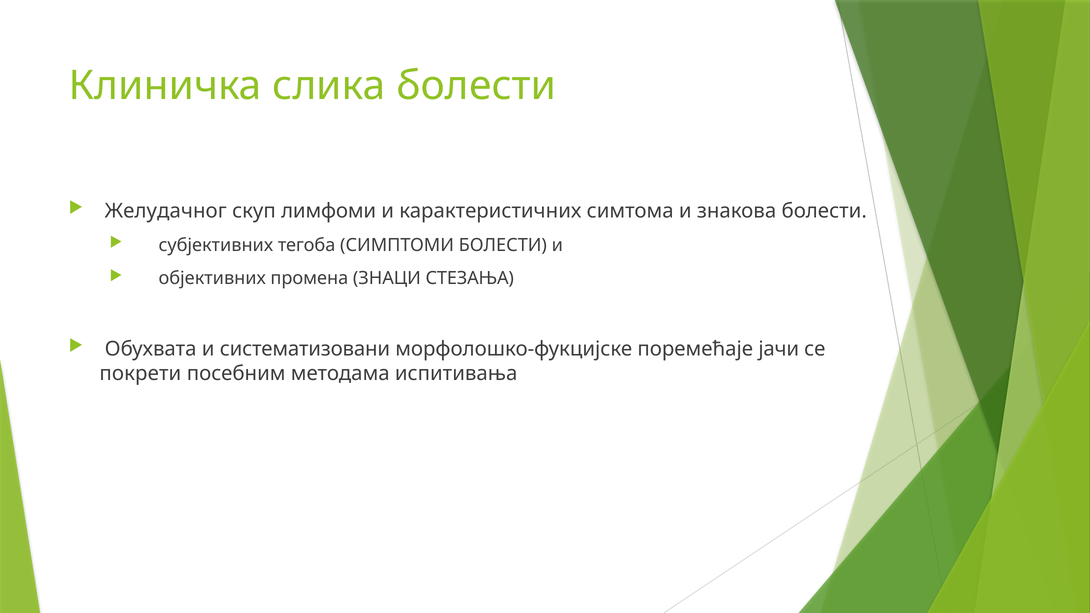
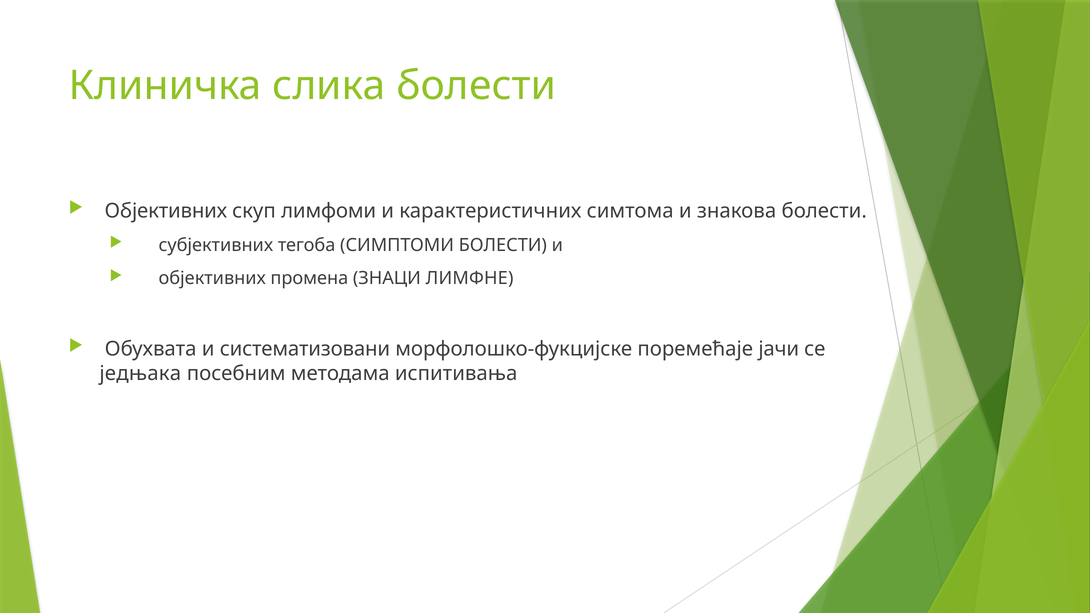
Желудачног at (166, 211): Желудачног -> Објективних
СТЕЗАЊА: СТЕЗАЊА -> ЛИМФНЕ
покрети: покрети -> једњака
